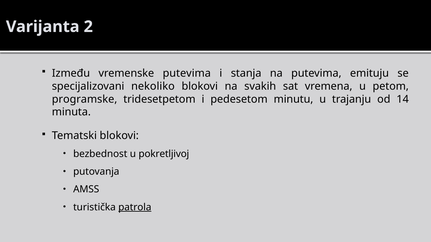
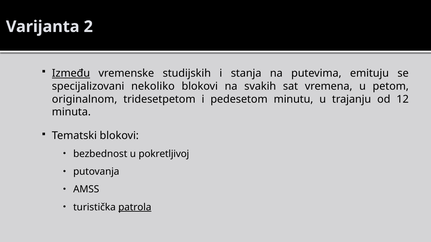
Između underline: none -> present
vremenske putevima: putevima -> studijskih
programske: programske -> originalnom
14: 14 -> 12
